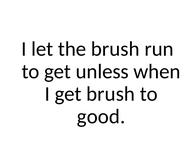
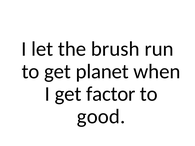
unless: unless -> planet
get brush: brush -> factor
